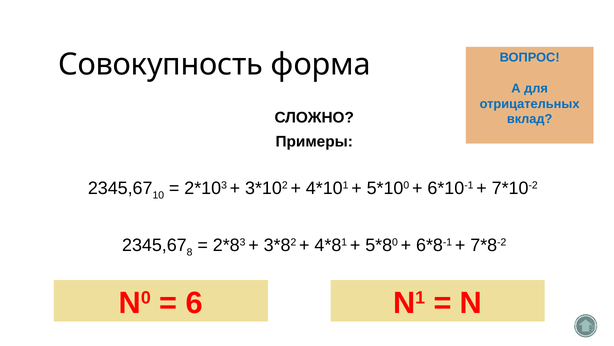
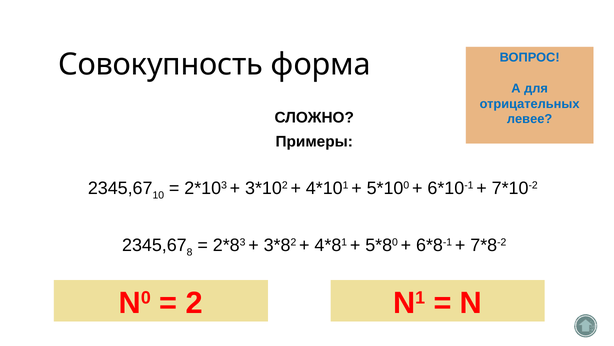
вклад: вклад -> левее
6: 6 -> 2
